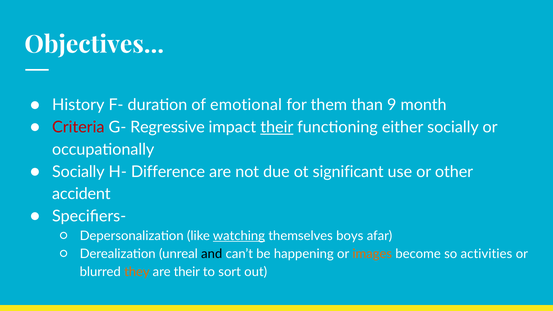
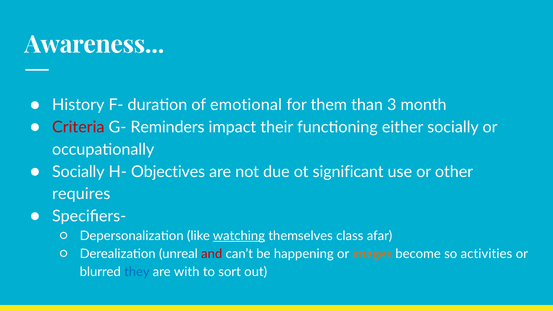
Objectives: Objectives -> Awareness
9: 9 -> 3
Regressive: Regressive -> Reminders
their at (277, 127) underline: present -> none
Difference: Difference -> Objectives
accident: accident -> requires
boys: boys -> class
and colour: black -> red
they colour: orange -> blue
are their: their -> with
